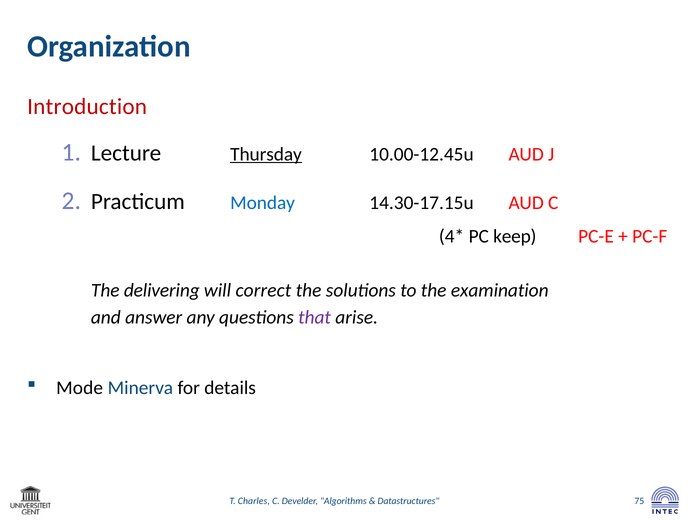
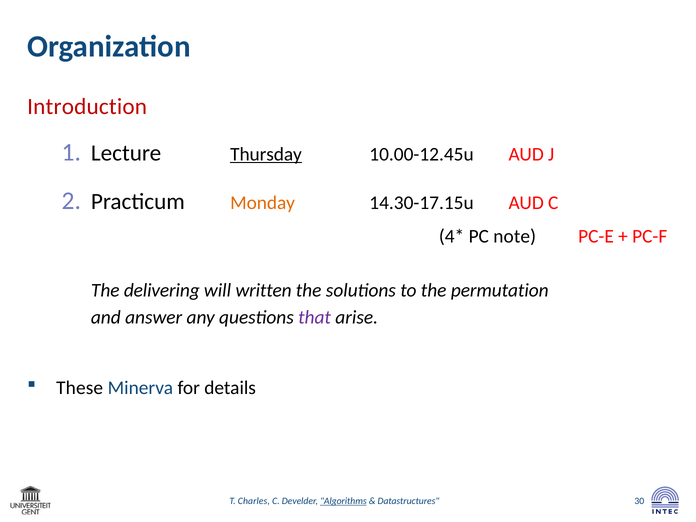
Monday colour: blue -> orange
keep: keep -> note
correct: correct -> written
examination: examination -> permutation
Mode: Mode -> These
Algorithms underline: none -> present
75: 75 -> 30
